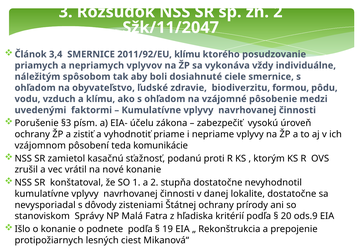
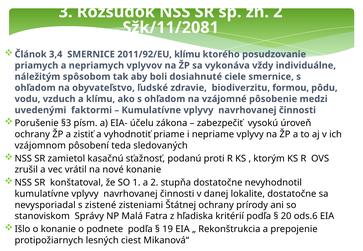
Sžk/11/2047: Sžk/11/2047 -> Sžk/11/2081
komunikácie: komunikácie -> sledovaných
dôvody: dôvody -> zistené
ods.9: ods.9 -> ods.6
